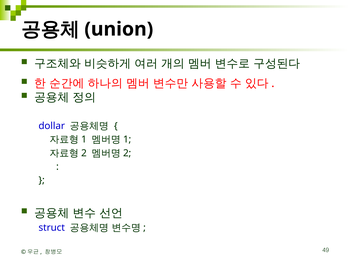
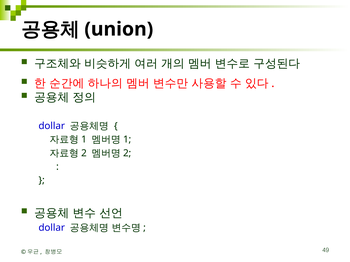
struct at (52, 228): struct -> dollar
